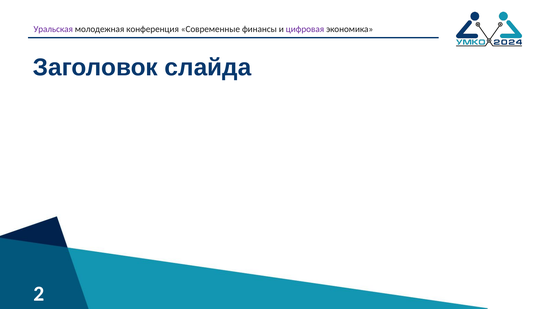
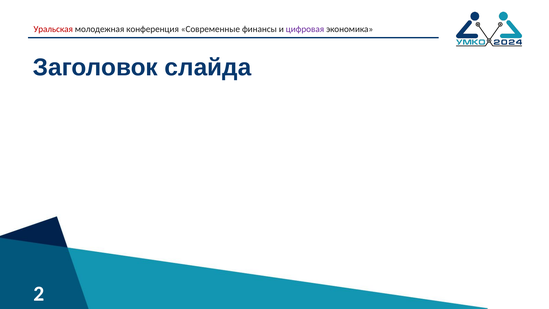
Уральская colour: purple -> red
